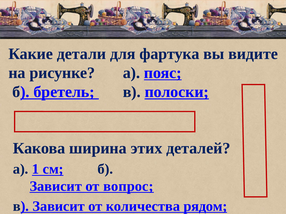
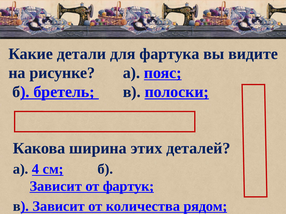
1: 1 -> 4
вопрос: вопрос -> фартук
